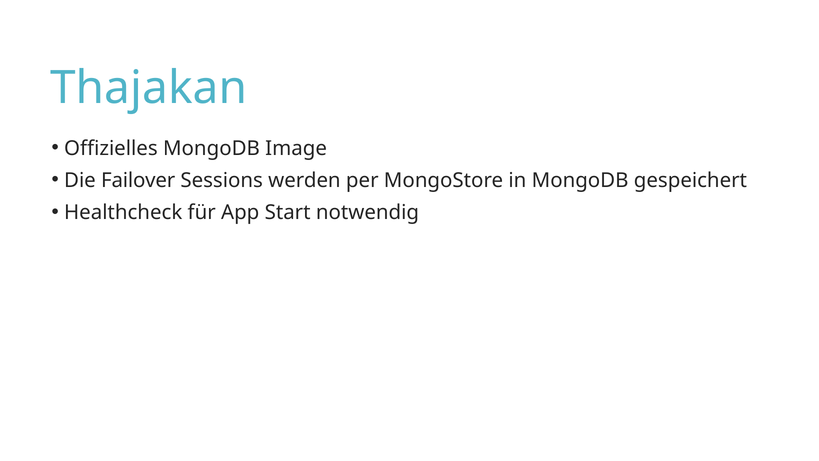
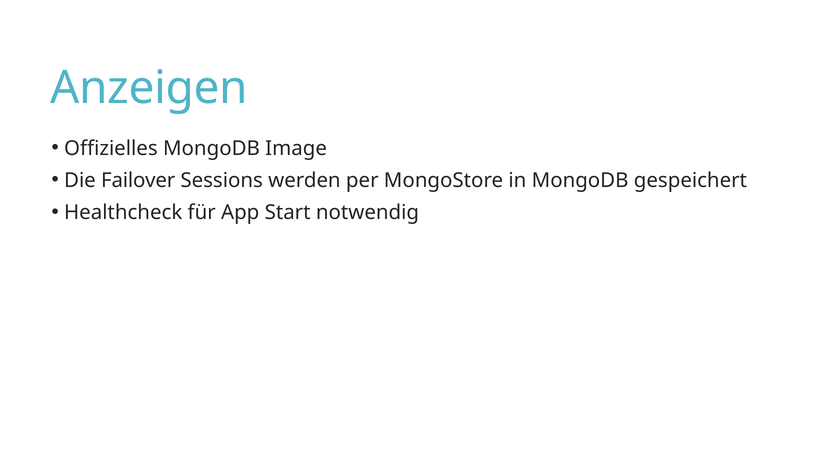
Thajakan: Thajakan -> Anzeigen
